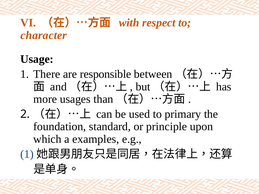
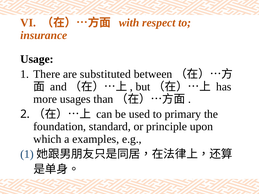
character: character -> insurance
responsible: responsible -> substituted
